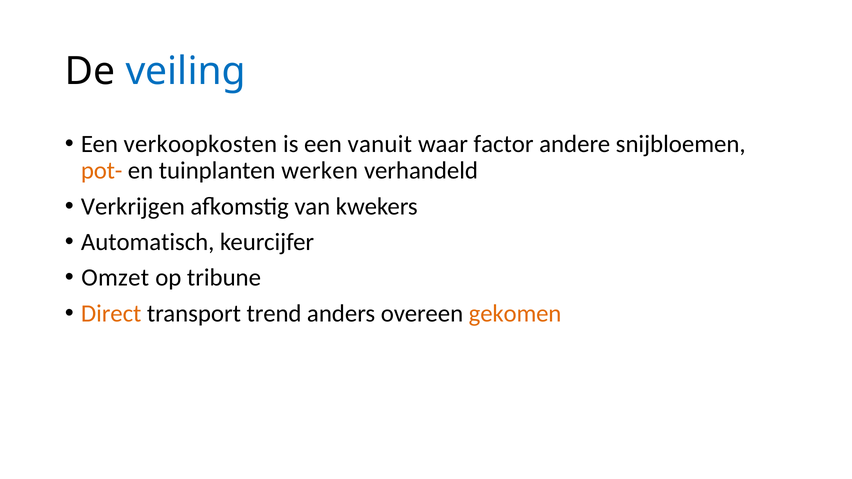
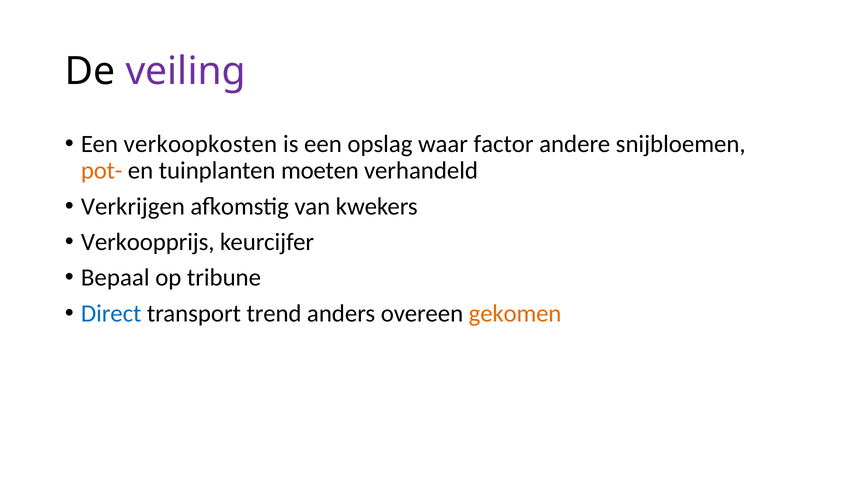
veiling colour: blue -> purple
vanuit: vanuit -> opslag
werken: werken -> moeten
Automatisch: Automatisch -> Verkoopprijs
Omzet: Omzet -> Bepaal
Direct colour: orange -> blue
